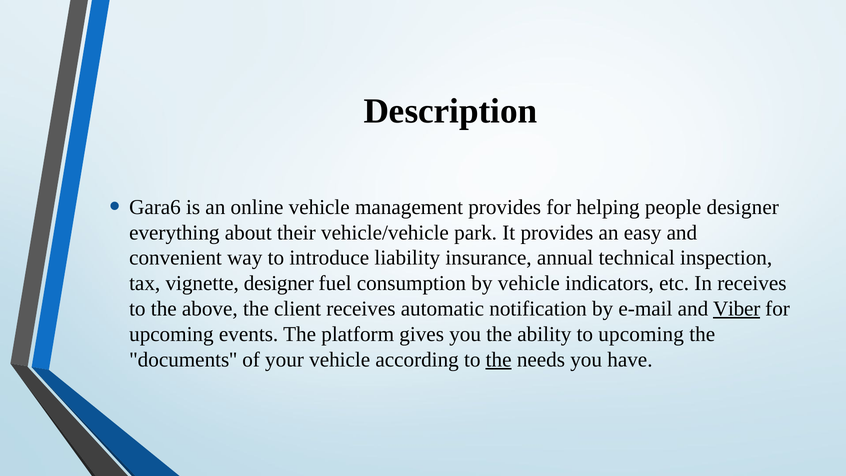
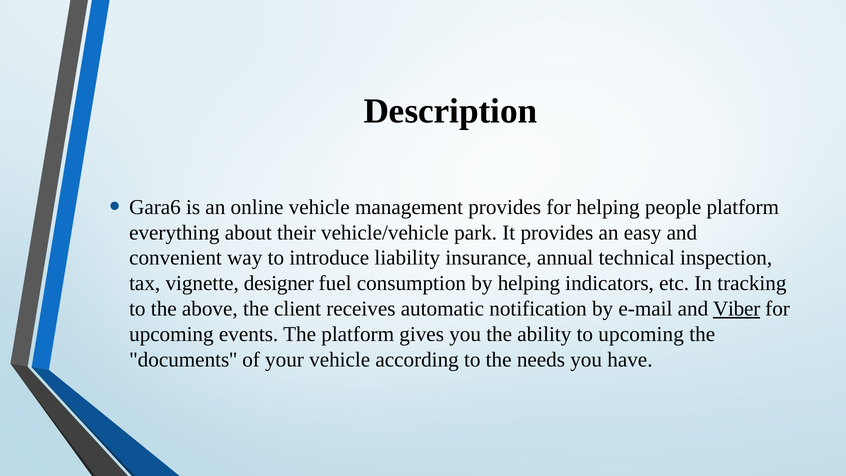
people designer: designer -> platform
by vehicle: vehicle -> helping
In receives: receives -> tracking
the at (499, 359) underline: present -> none
